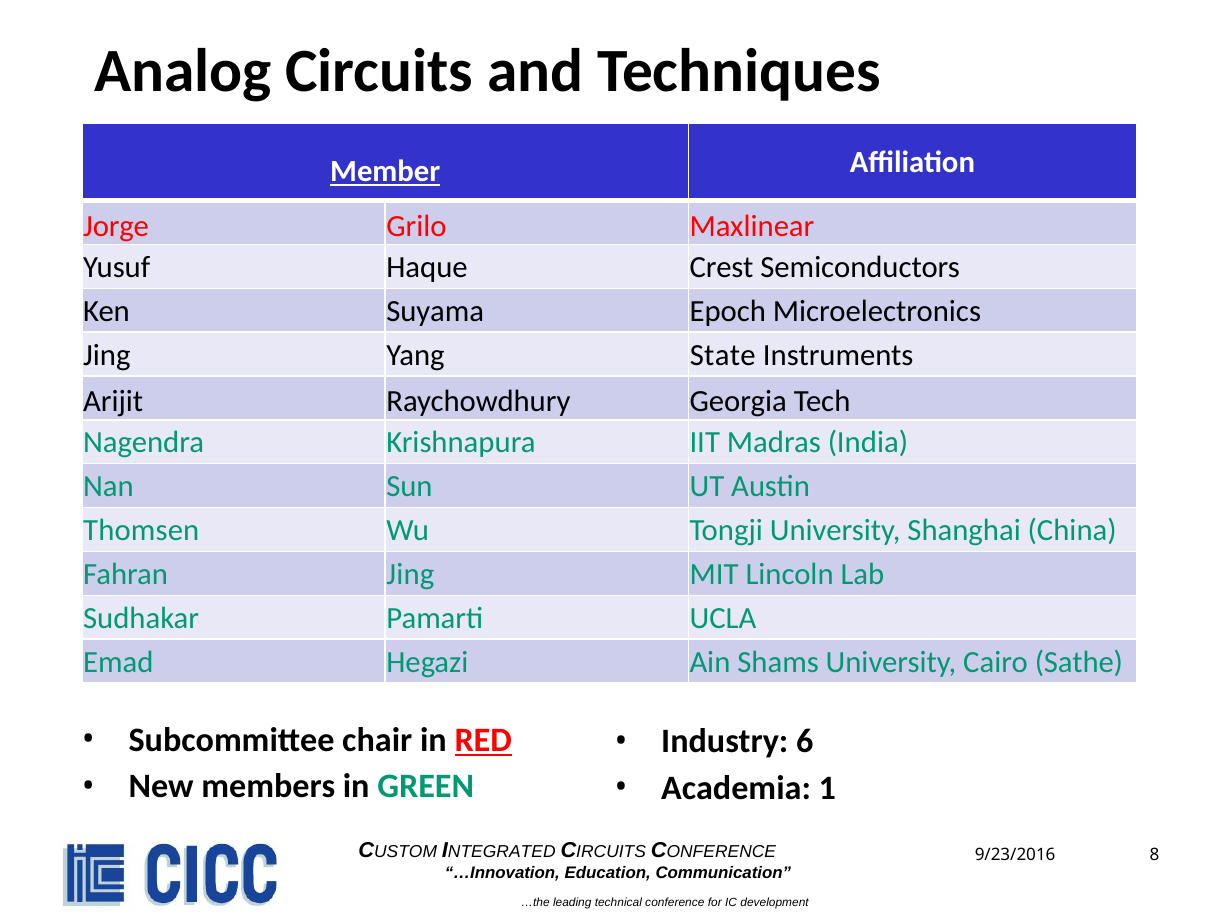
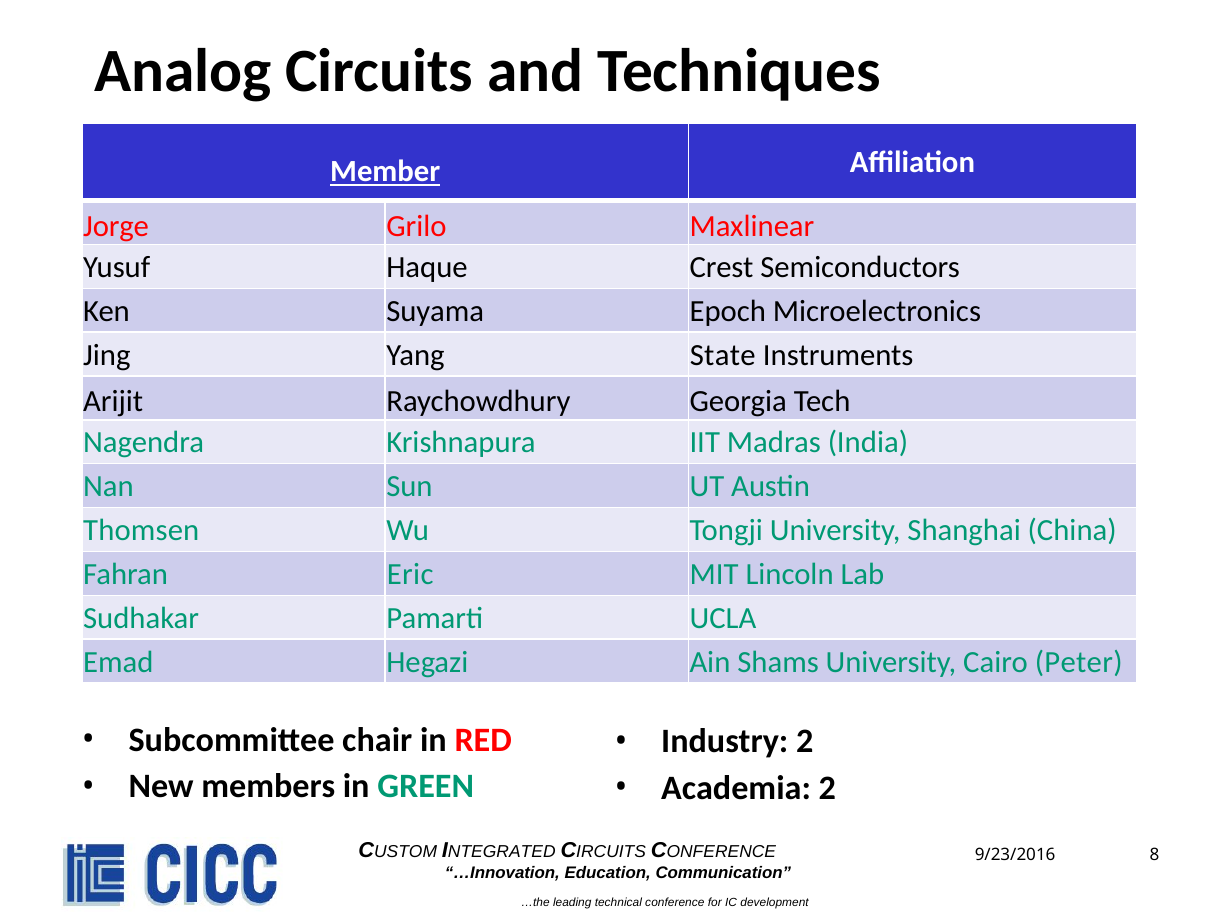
Fahran Jing: Jing -> Eric
Sathe: Sathe -> Peter
RED underline: present -> none
Industry 6: 6 -> 2
Academia 1: 1 -> 2
